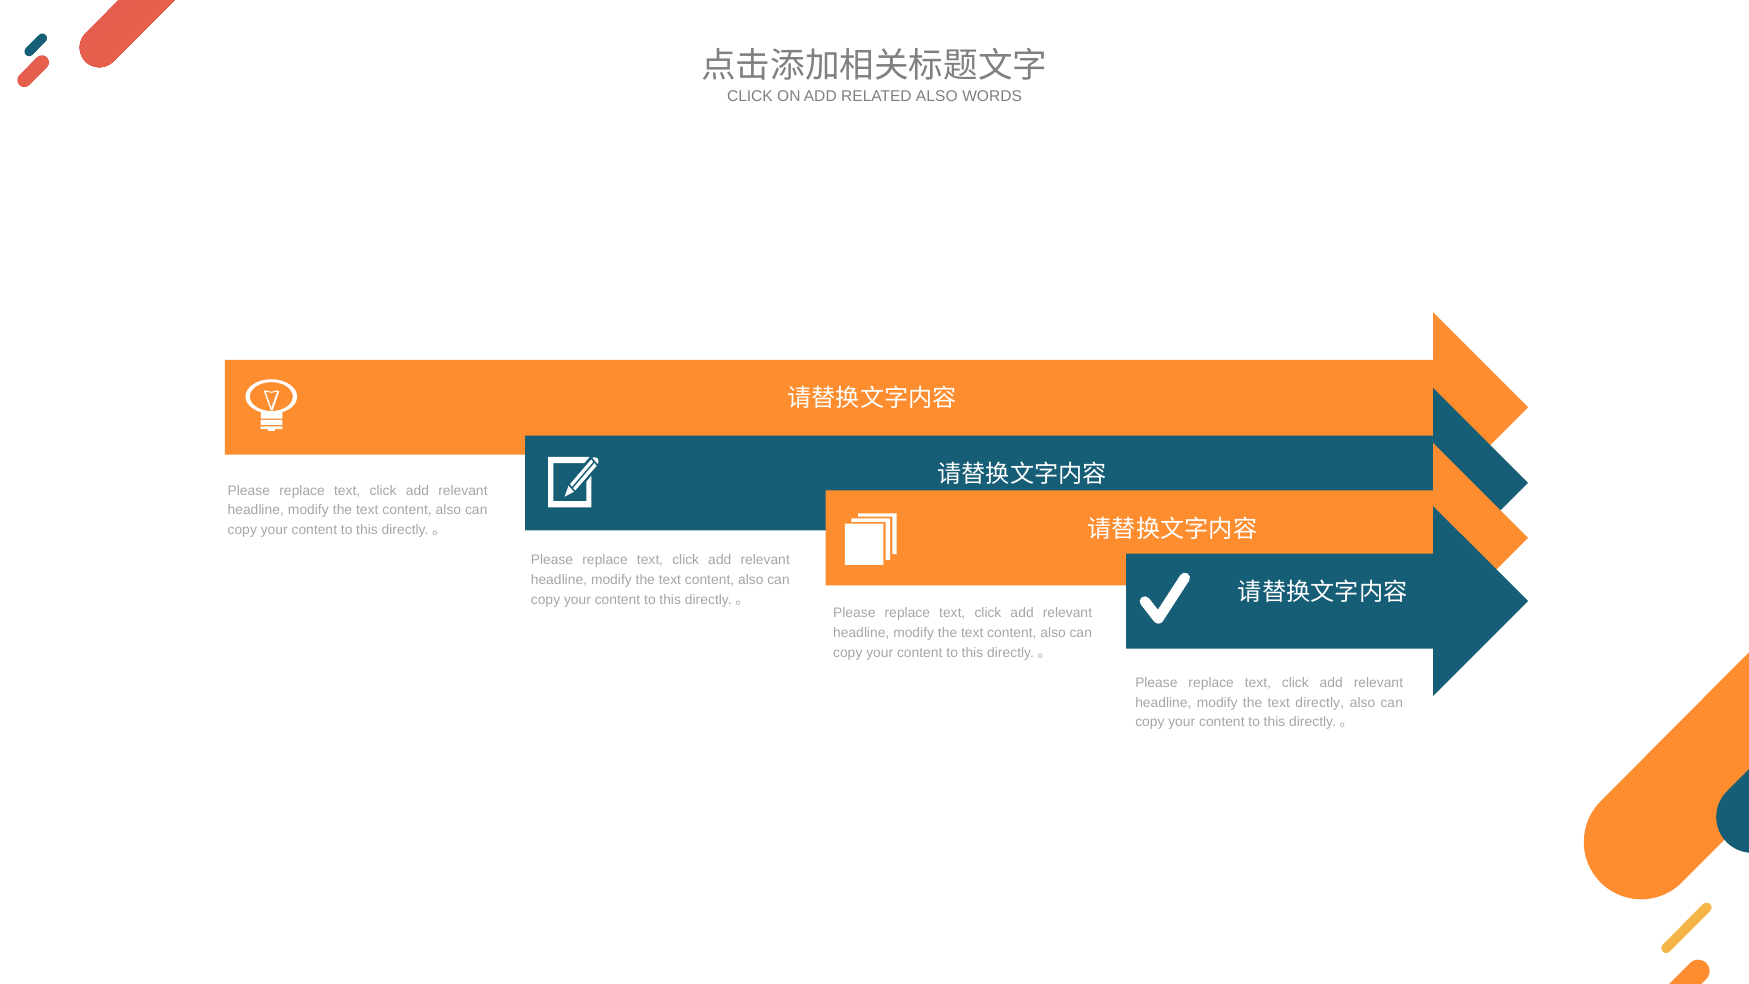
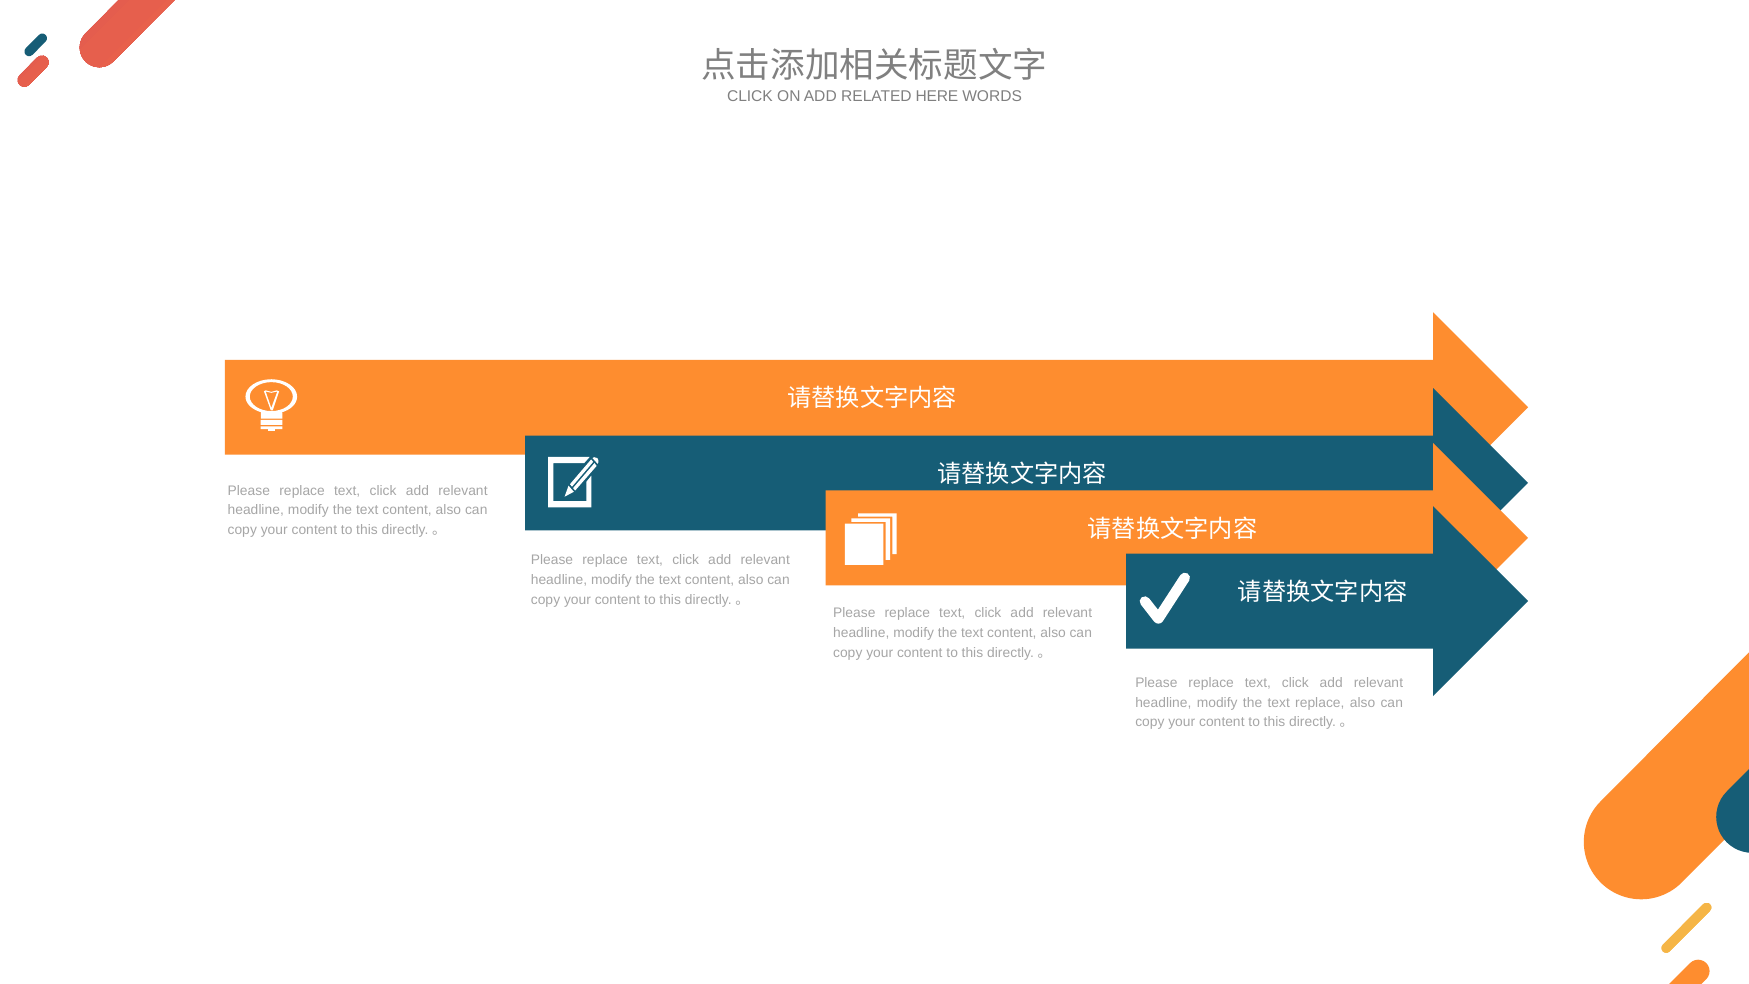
RELATED ALSO: ALSO -> HERE
text directly: directly -> replace
